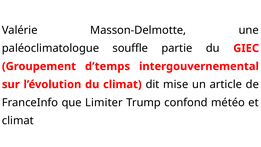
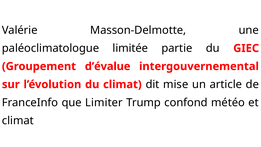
souffle: souffle -> limitée
d’temps: d’temps -> d’évalue
